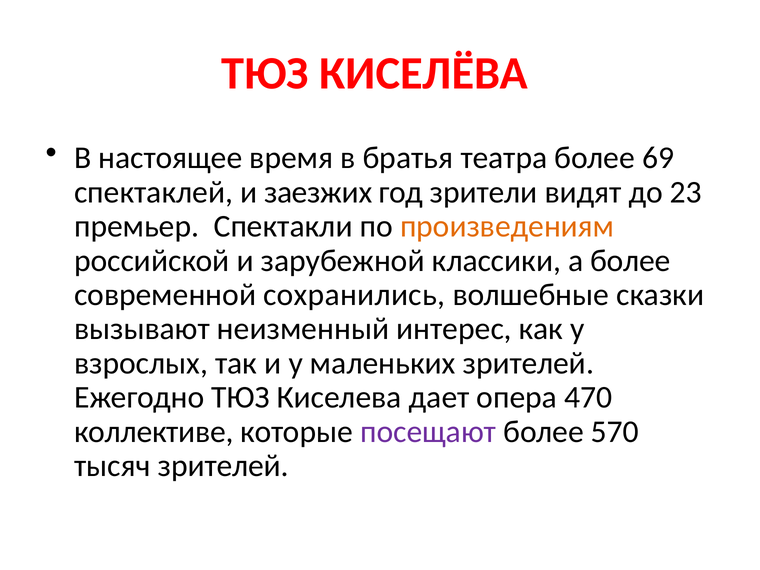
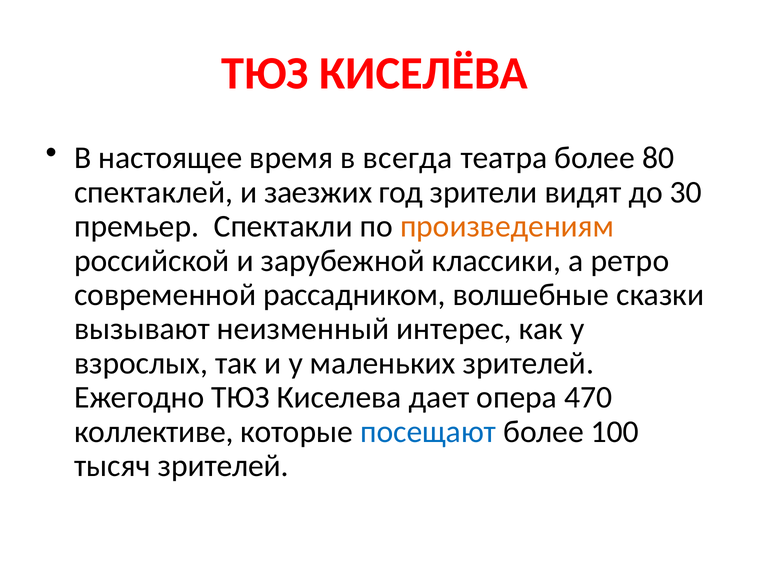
братья: братья -> всегда
69: 69 -> 80
23: 23 -> 30
а более: более -> ретро
сохранились: сохранились -> рассадником
посещают colour: purple -> blue
570: 570 -> 100
